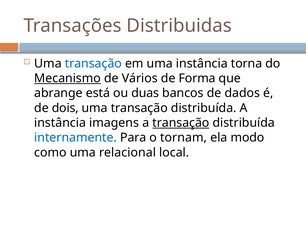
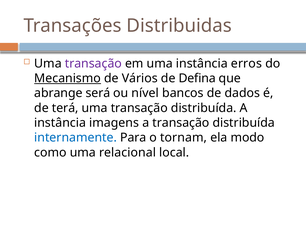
transação at (93, 63) colour: blue -> purple
torna: torna -> erros
Forma: Forma -> Defina
está: está -> será
duas: duas -> nível
dois: dois -> terá
transação at (181, 123) underline: present -> none
